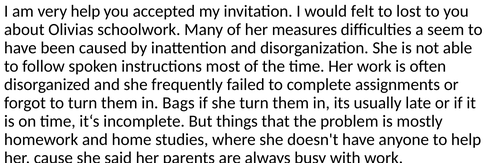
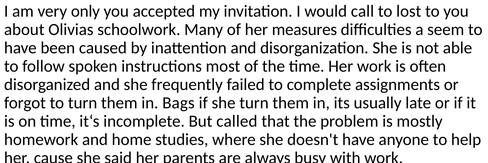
very help: help -> only
felt: felt -> call
things: things -> called
